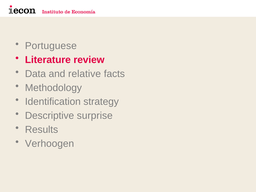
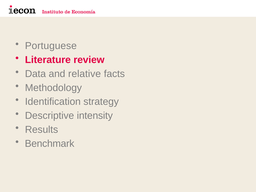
surprise: surprise -> intensity
Verhoogen: Verhoogen -> Benchmark
